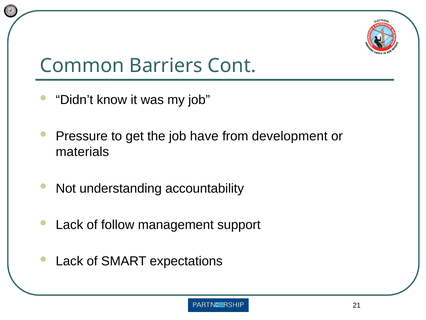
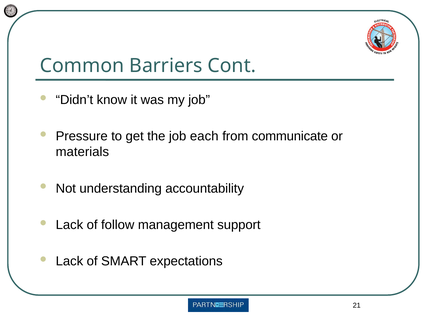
have: have -> each
development: development -> communicate
